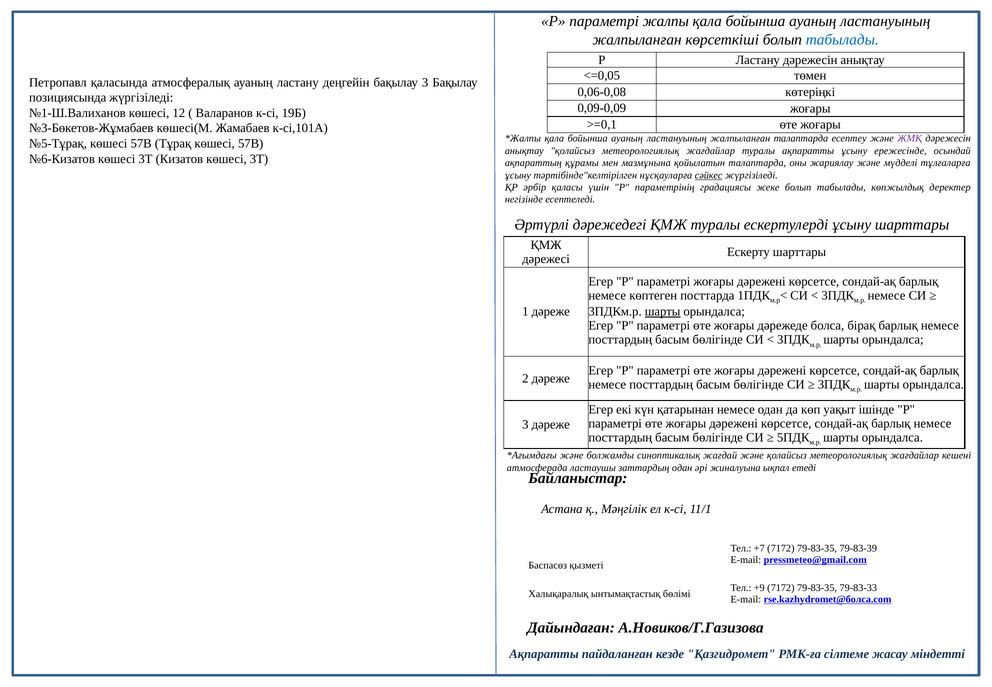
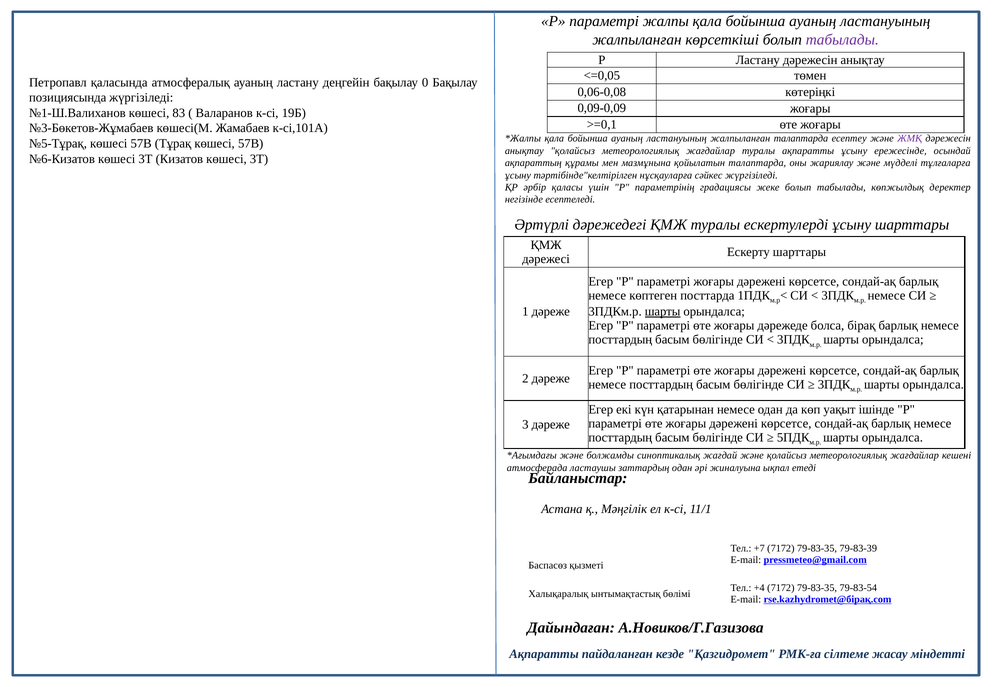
табылады at (842, 40) colour: blue -> purple
бақылау 3: 3 -> 0
12: 12 -> 83
сәйкес underline: present -> none
+9: +9 -> +4
79-83-33: 79-83-33 -> 79-83-54
rse.kazhydromet@болса.com: rse.kazhydromet@болса.com -> rse.kazhydromet@бірақ.com
